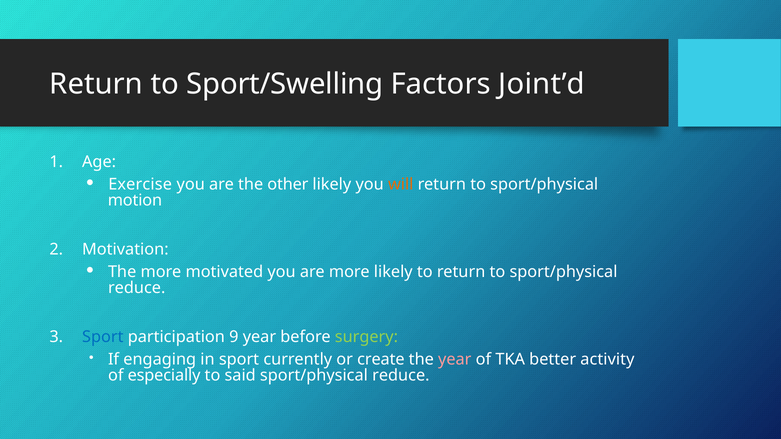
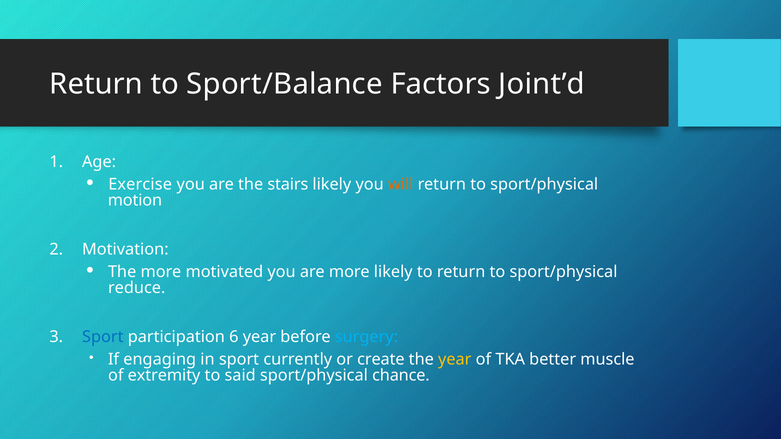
Sport/Swelling: Sport/Swelling -> Sport/Balance
other: other -> stairs
9: 9 -> 6
surgery colour: light green -> light blue
year at (455, 360) colour: pink -> yellow
activity: activity -> muscle
especially: especially -> extremity
said sport/physical reduce: reduce -> chance
